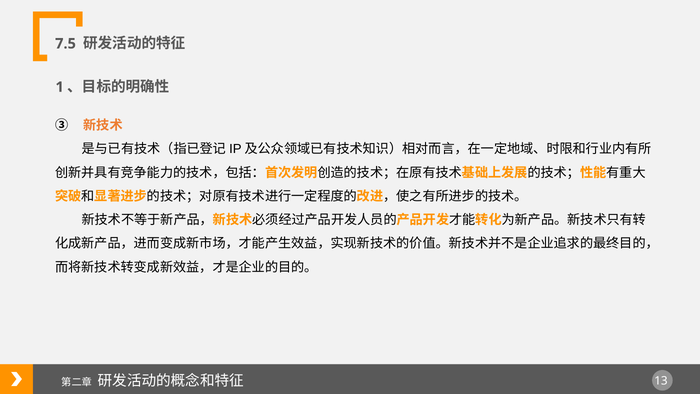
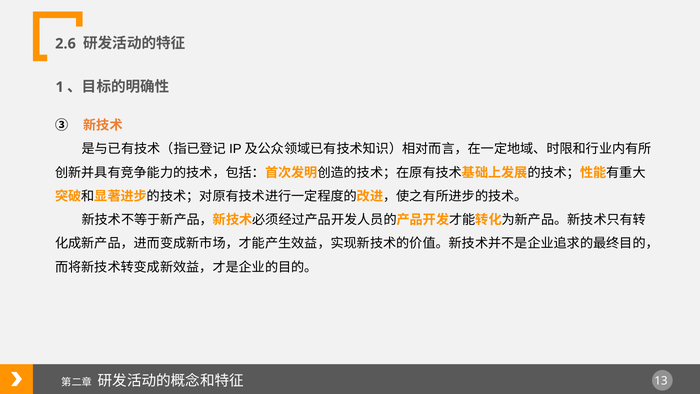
7.5: 7.5 -> 2.6
